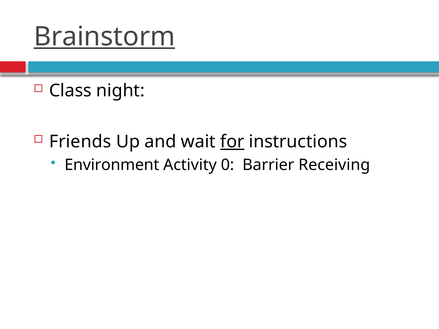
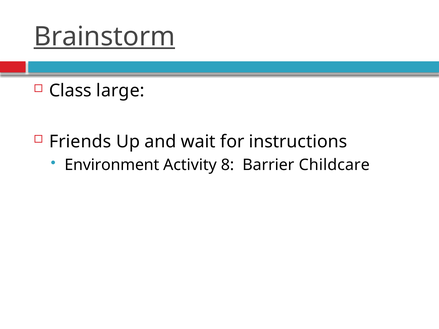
night: night -> large
for underline: present -> none
0: 0 -> 8
Receiving: Receiving -> Childcare
